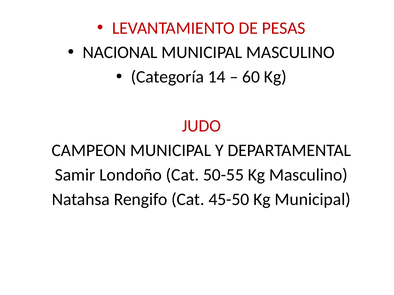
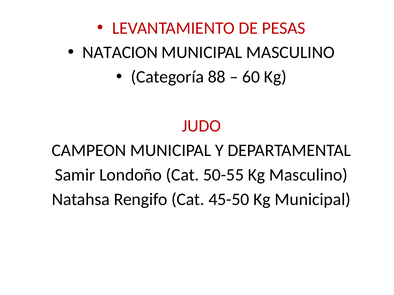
NACIONAL: NACIONAL -> NATACION
14: 14 -> 88
